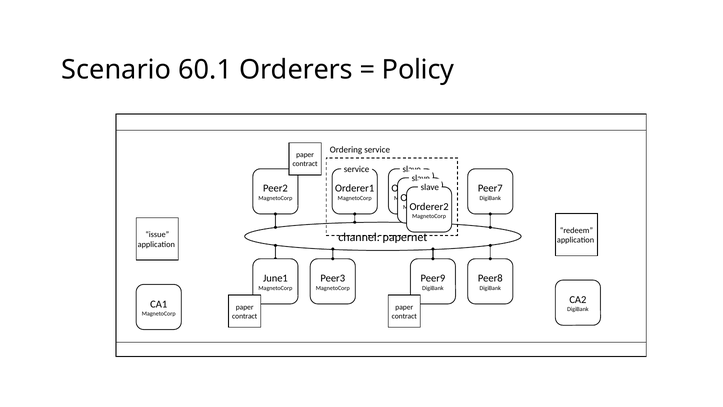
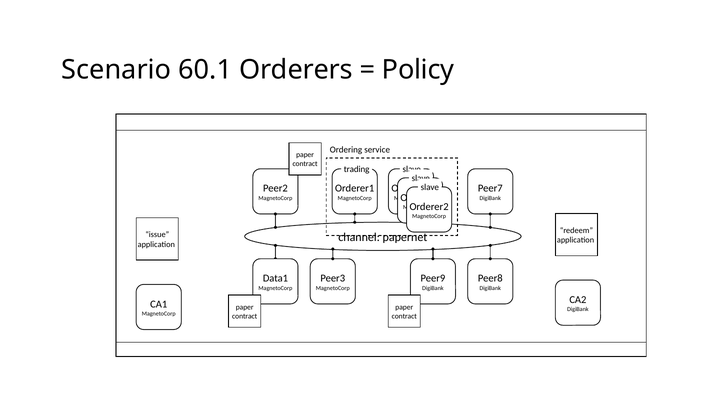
service at (357, 169): service -> trading
June1: June1 -> Data1
